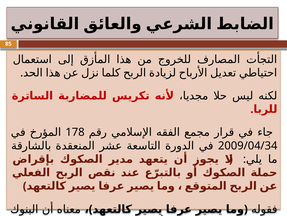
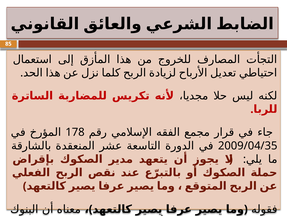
2009/04/34: 2009/04/34 -> 2009/04/35
